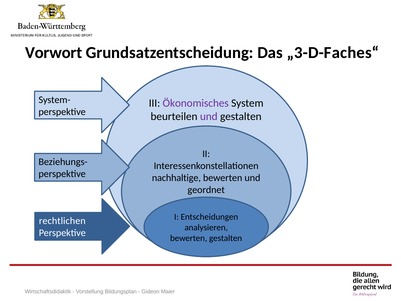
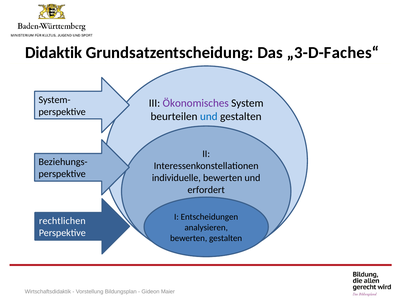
Vorwort: Vorwort -> Didaktik
und at (209, 116) colour: purple -> blue
nachhaltige at (176, 178): nachhaltige -> individuelle
geordnet: geordnet -> erfordert
